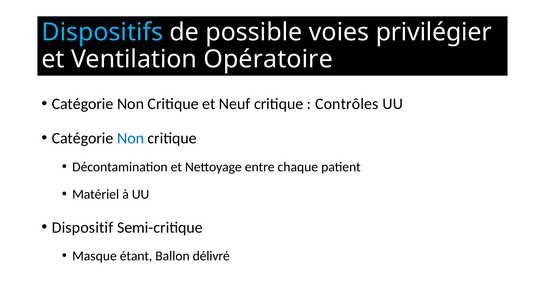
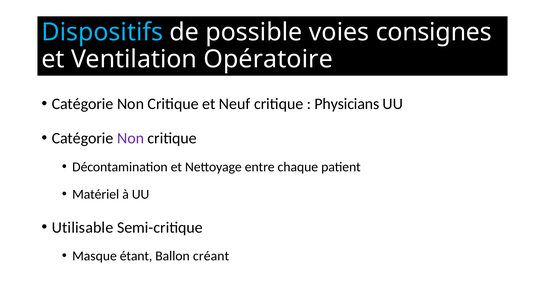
privilégier: privilégier -> consignes
Contrôles: Contrôles -> Physicians
Non at (131, 138) colour: blue -> purple
Dispositif: Dispositif -> Utilisable
délivré: délivré -> créant
